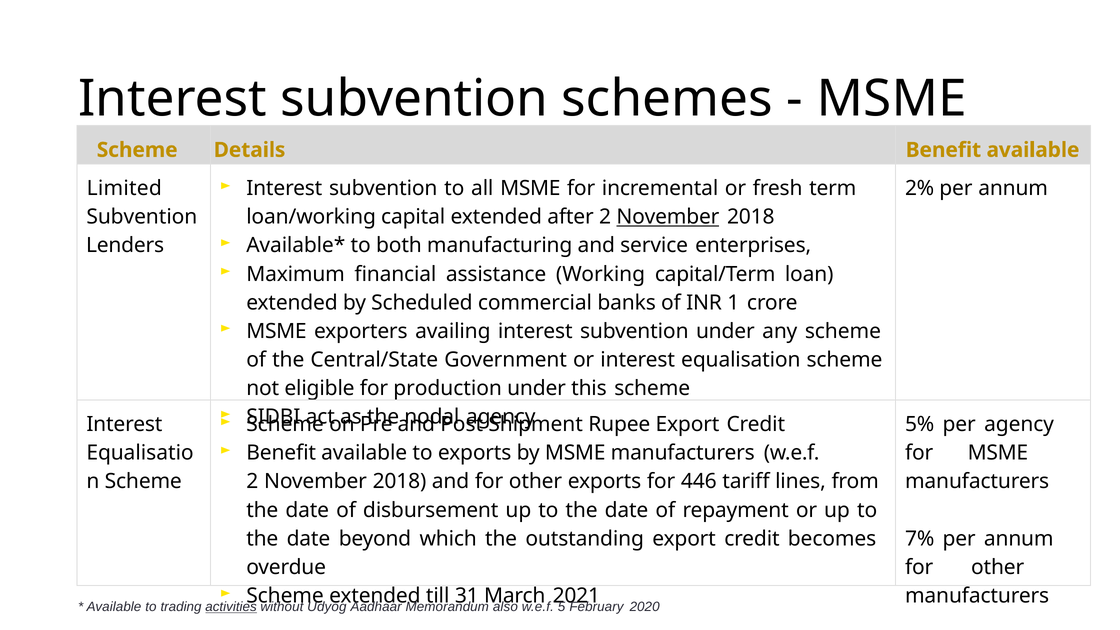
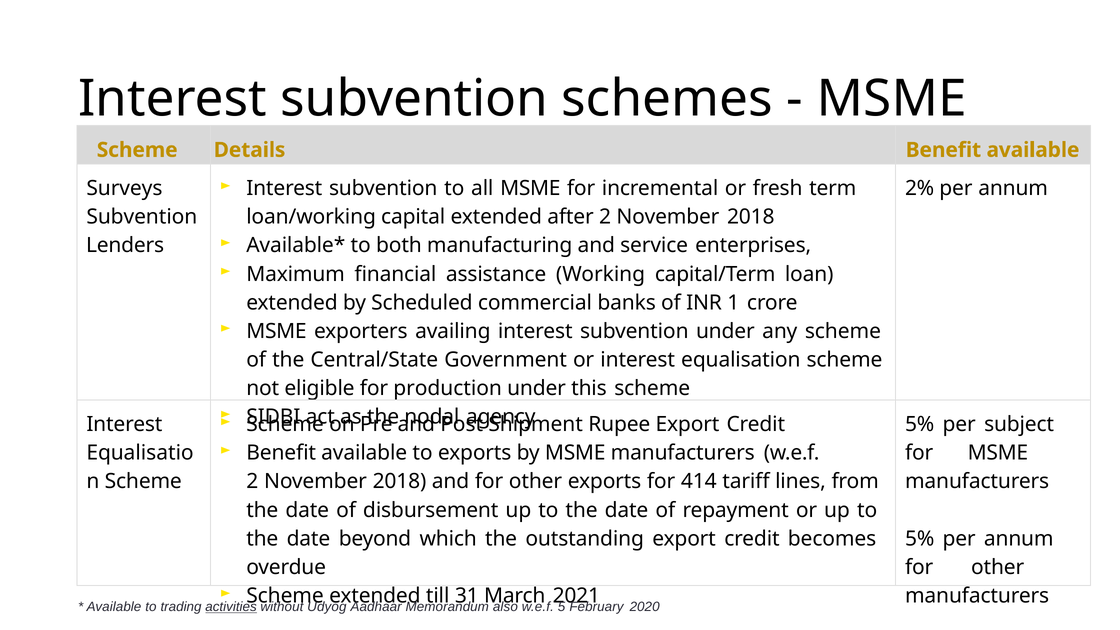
Limited: Limited -> Surveys
November at (668, 217) underline: present -> none
per agency: agency -> subject
446: 446 -> 414
7% at (920, 539): 7% -> 5%
